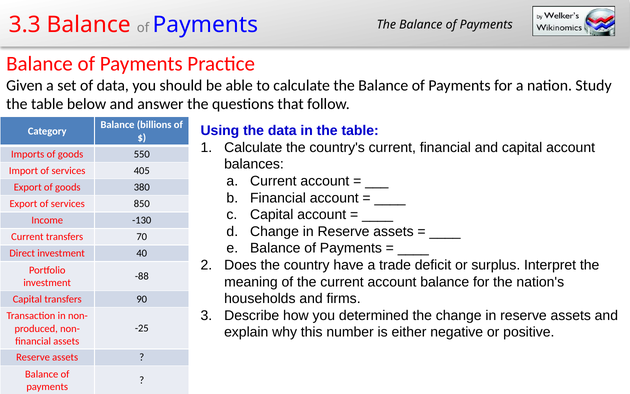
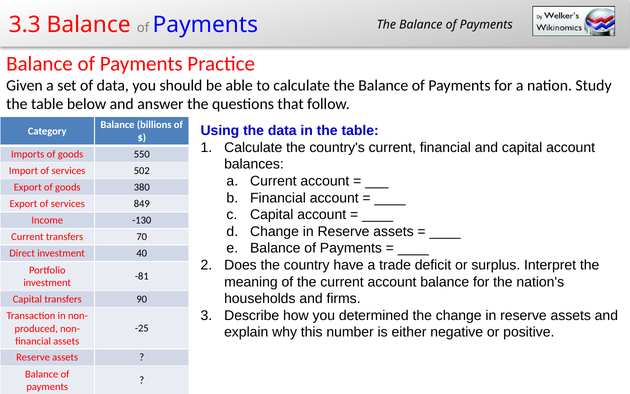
405: 405 -> 502
850: 850 -> 849
-88: -88 -> -81
